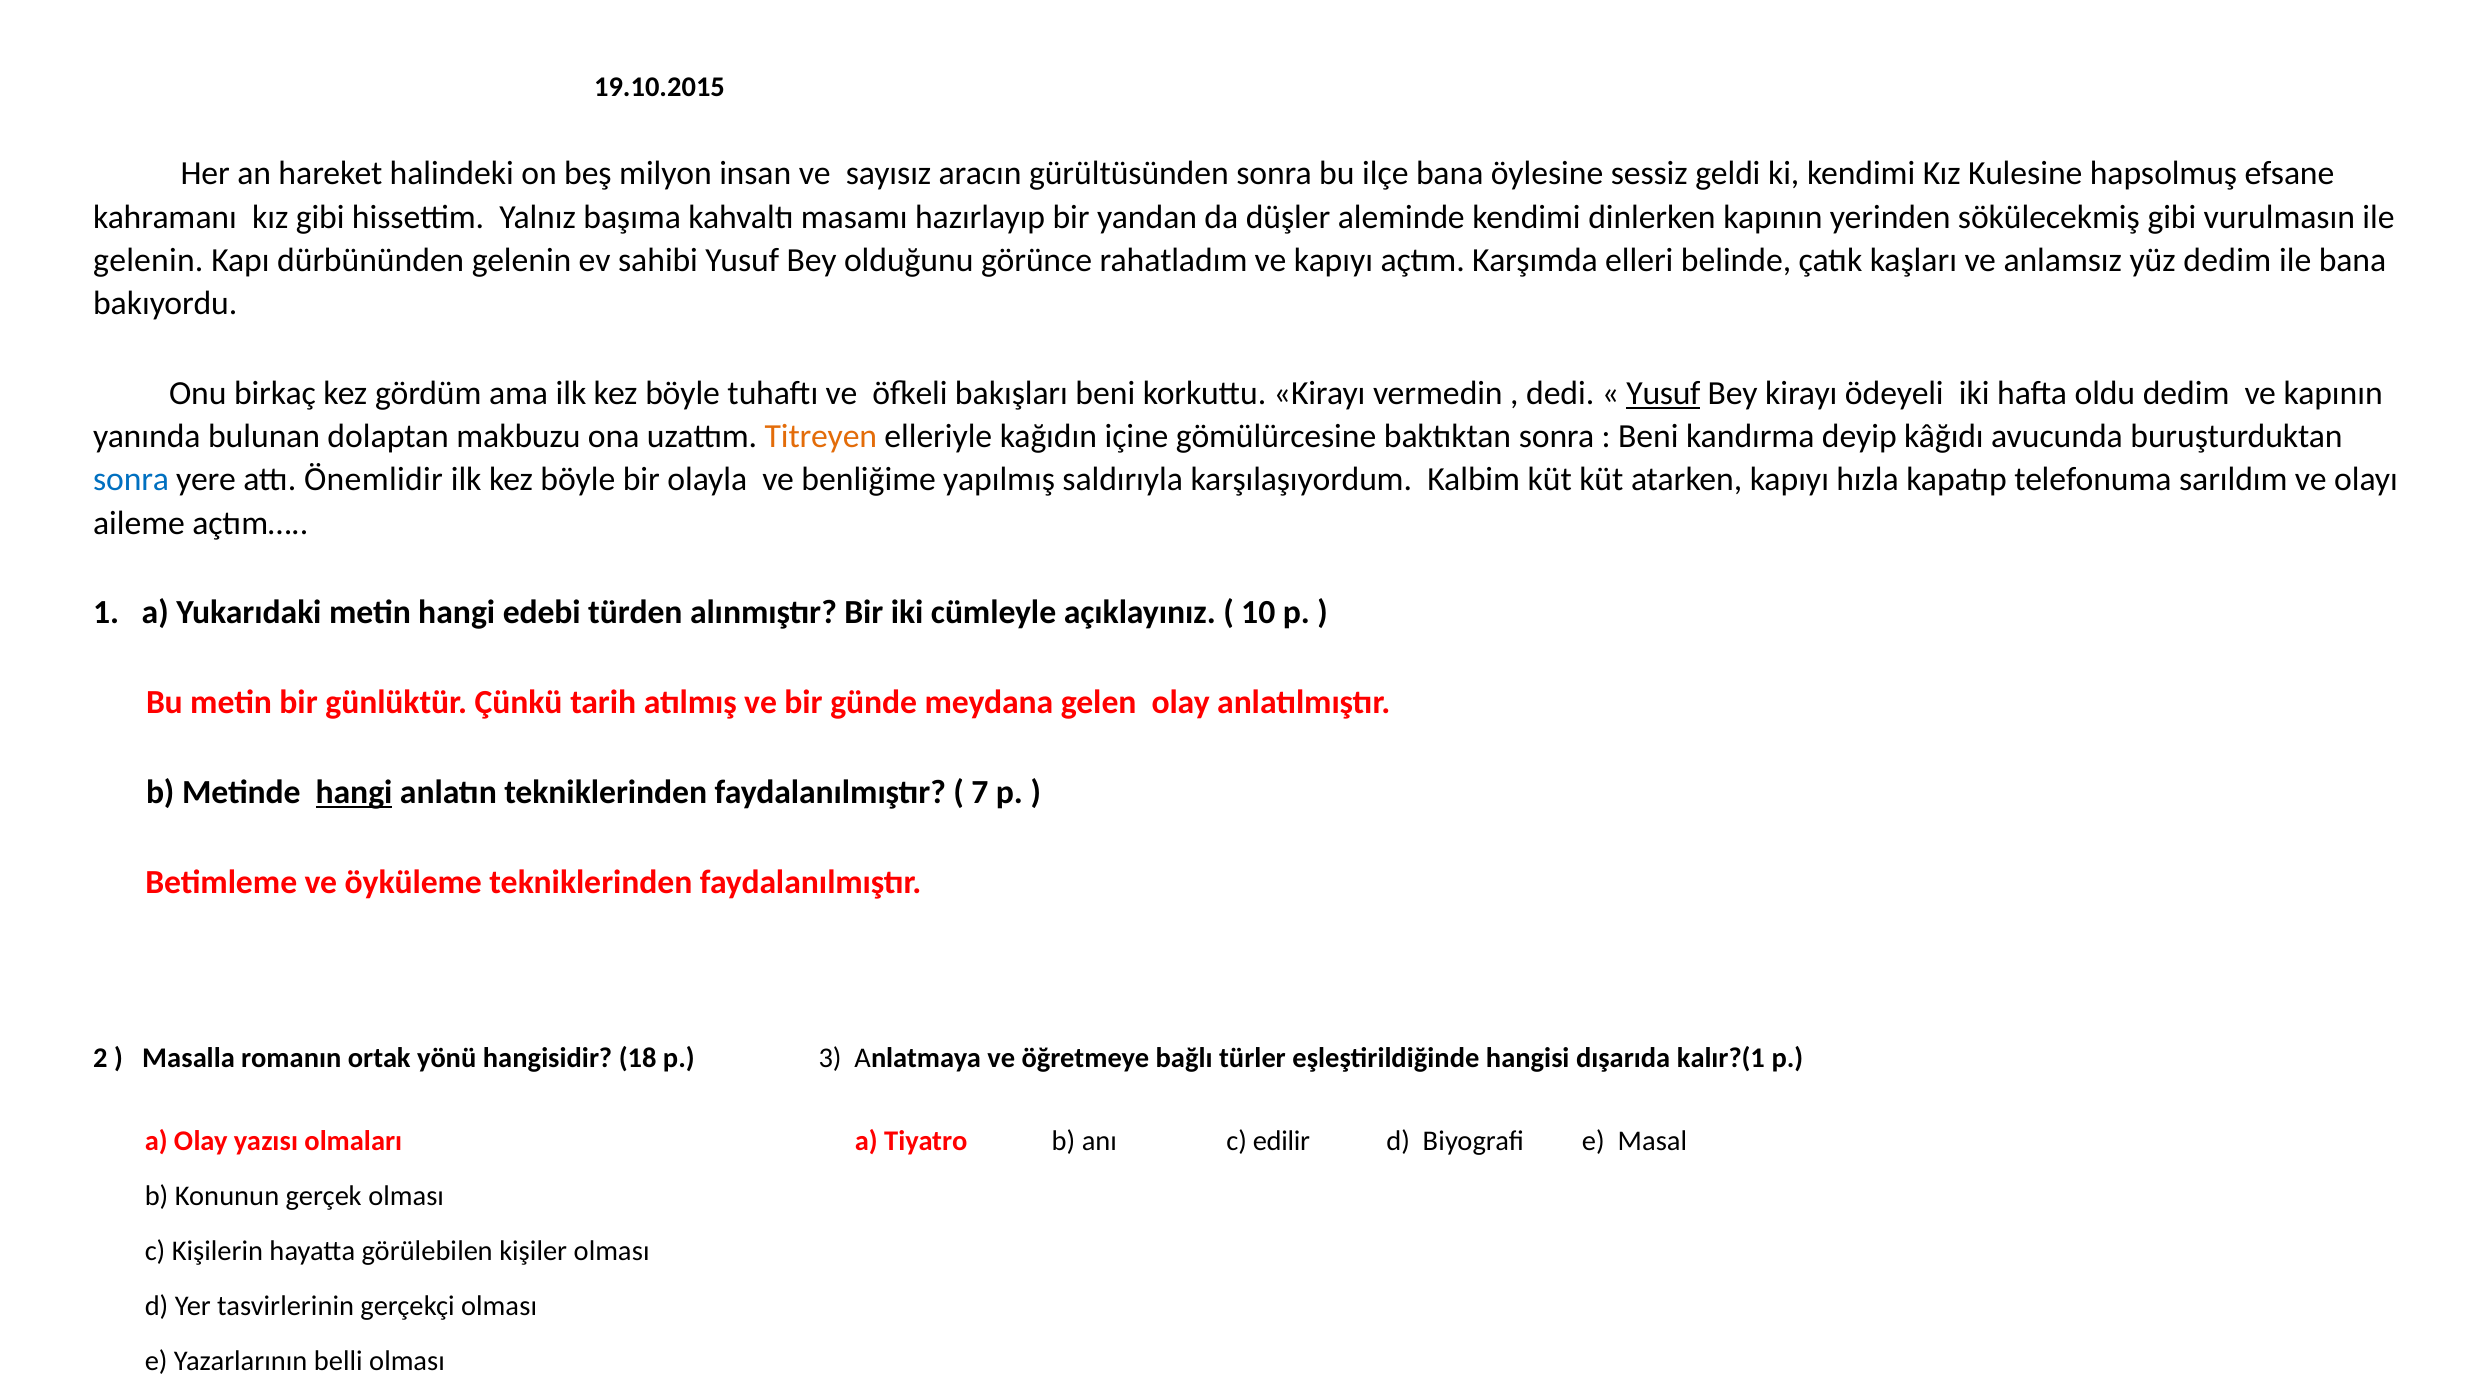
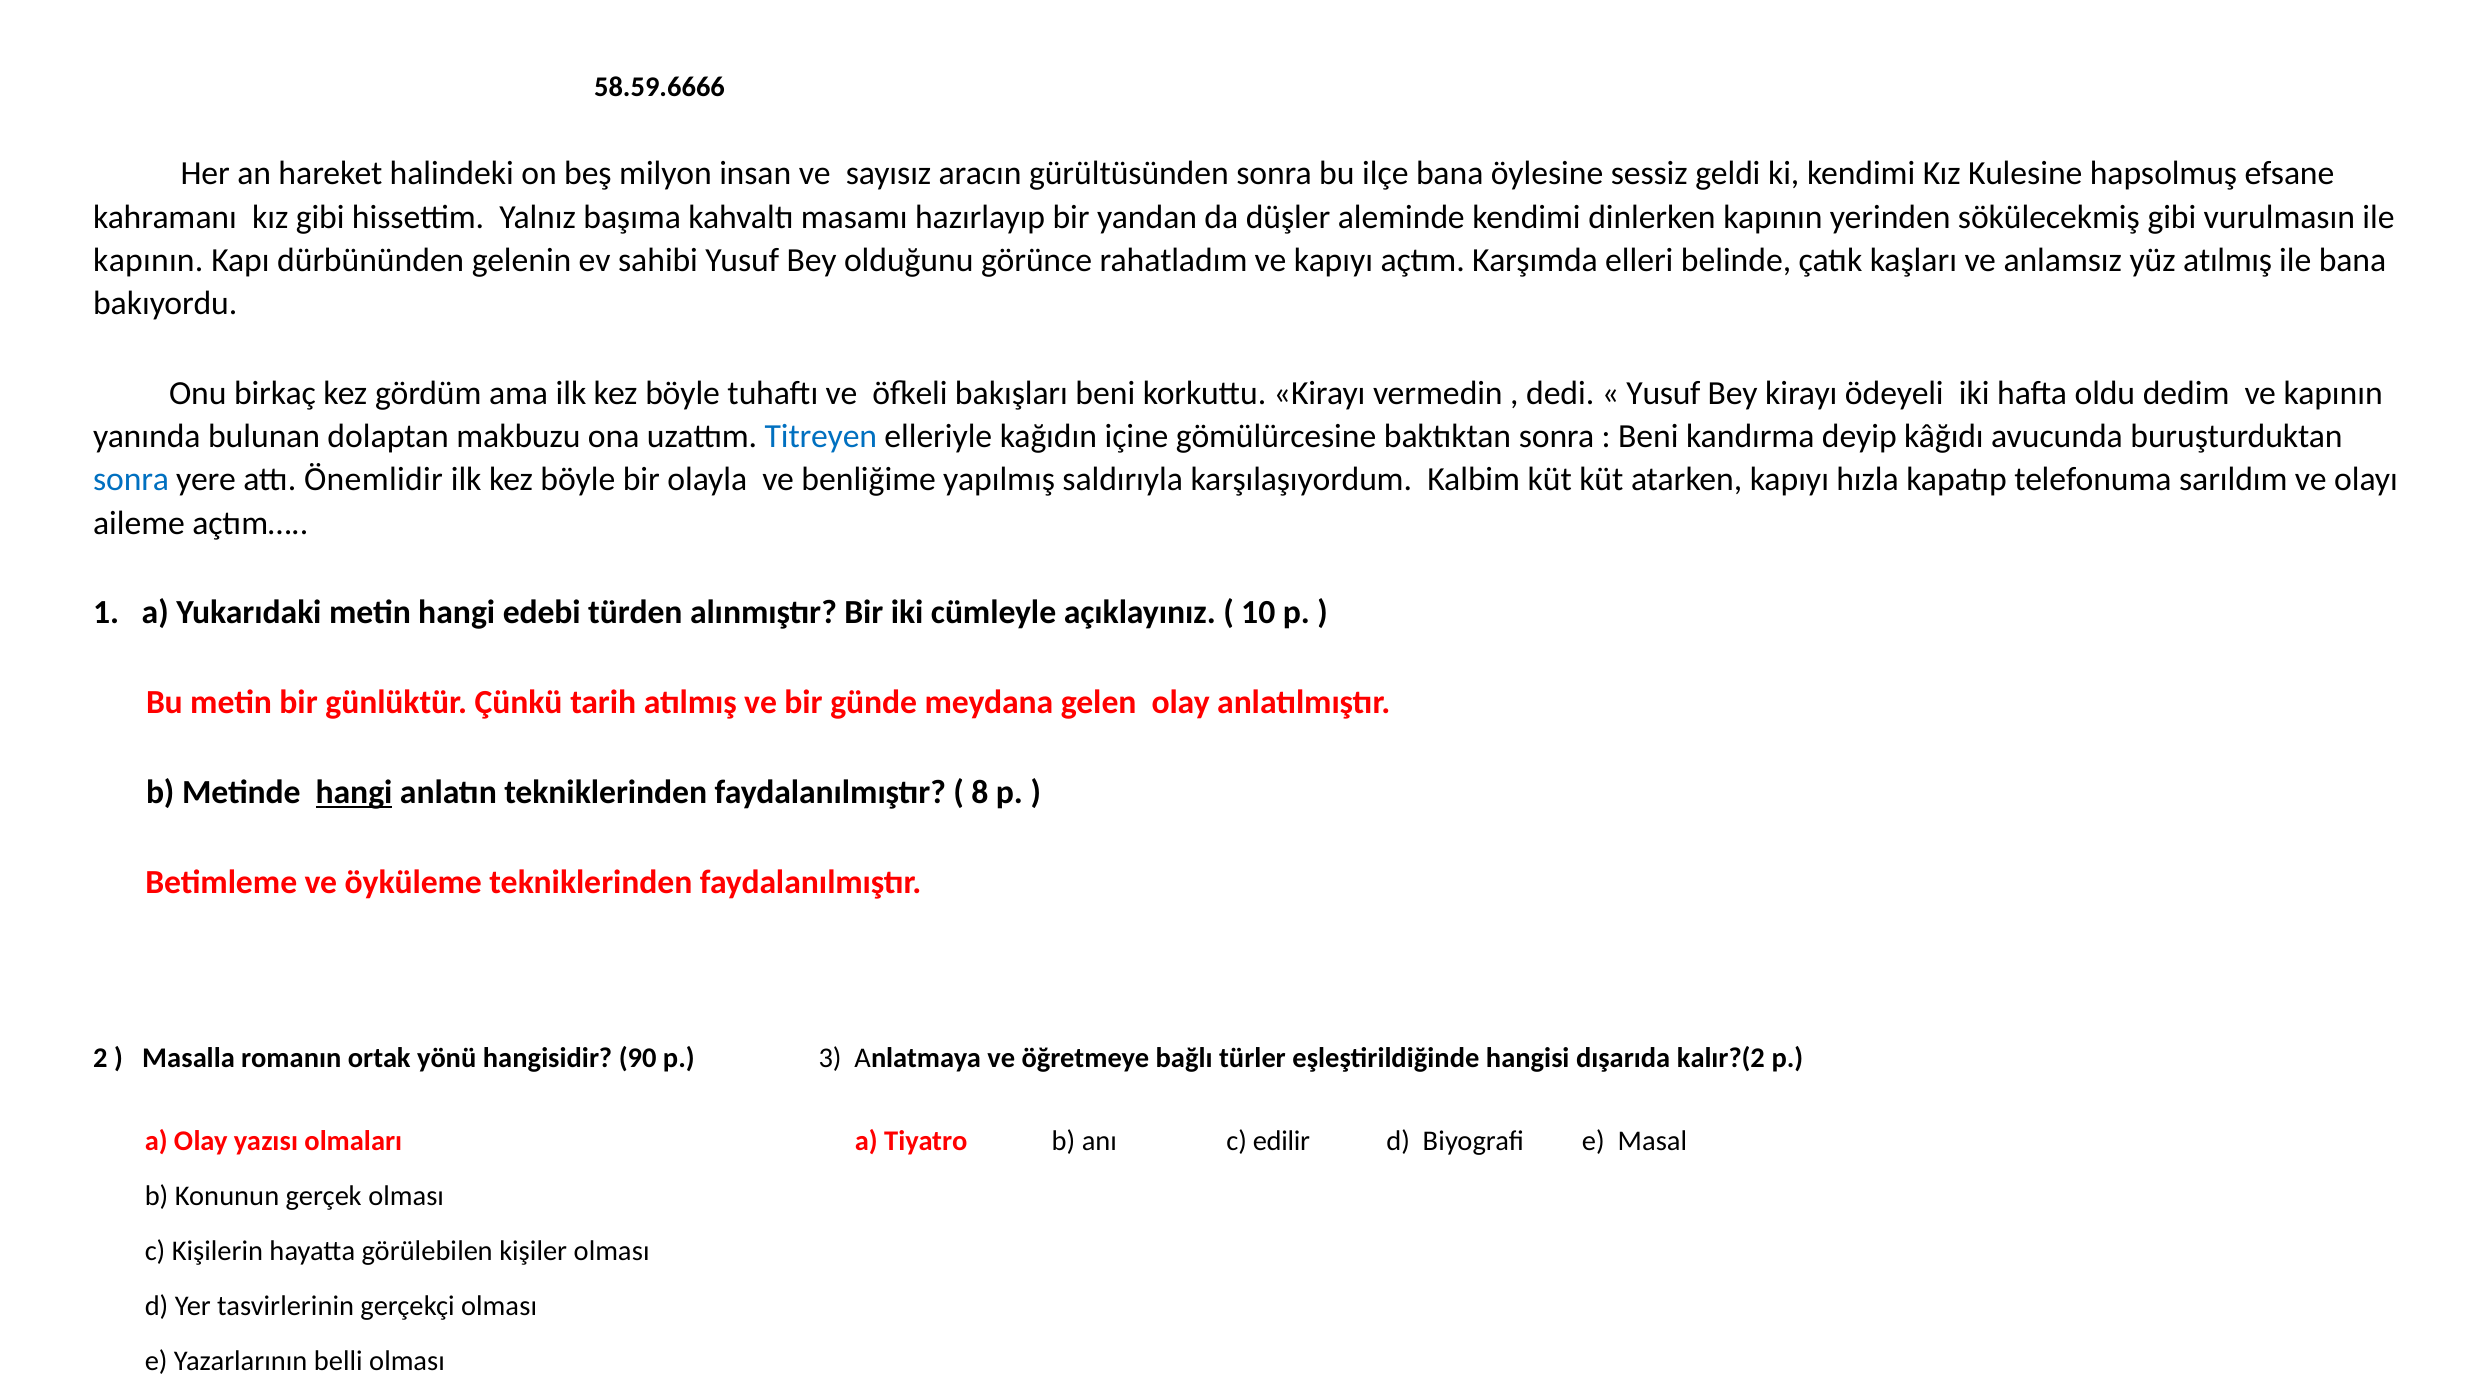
19.10.2015: 19.10.2015 -> 58.59.6666
gelenin at (148, 260): gelenin -> kapının
yüz dedim: dedim -> atılmış
Yusuf at (1663, 393) underline: present -> none
Titreyen colour: orange -> blue
7: 7 -> 8
18: 18 -> 90
kalır?(1: kalır?(1 -> kalır?(2
